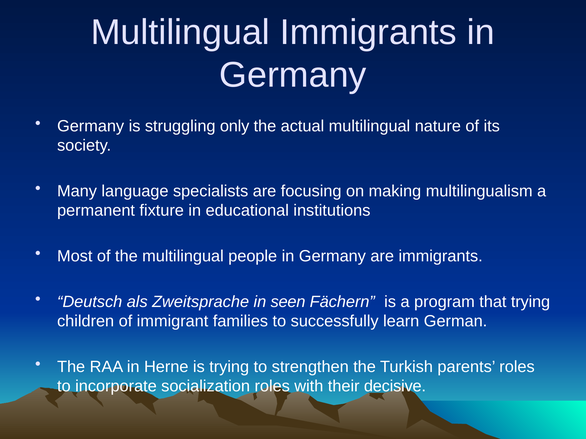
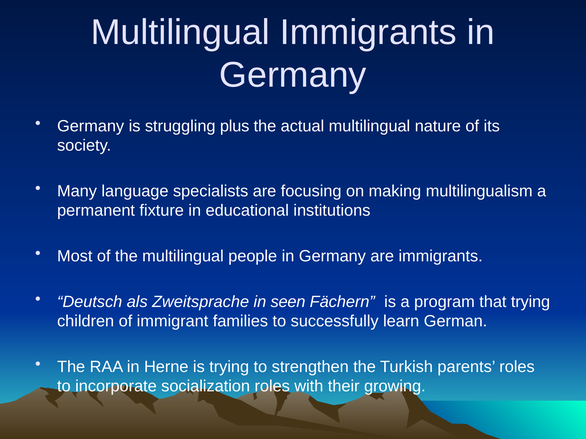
only: only -> plus
decisive: decisive -> growing
